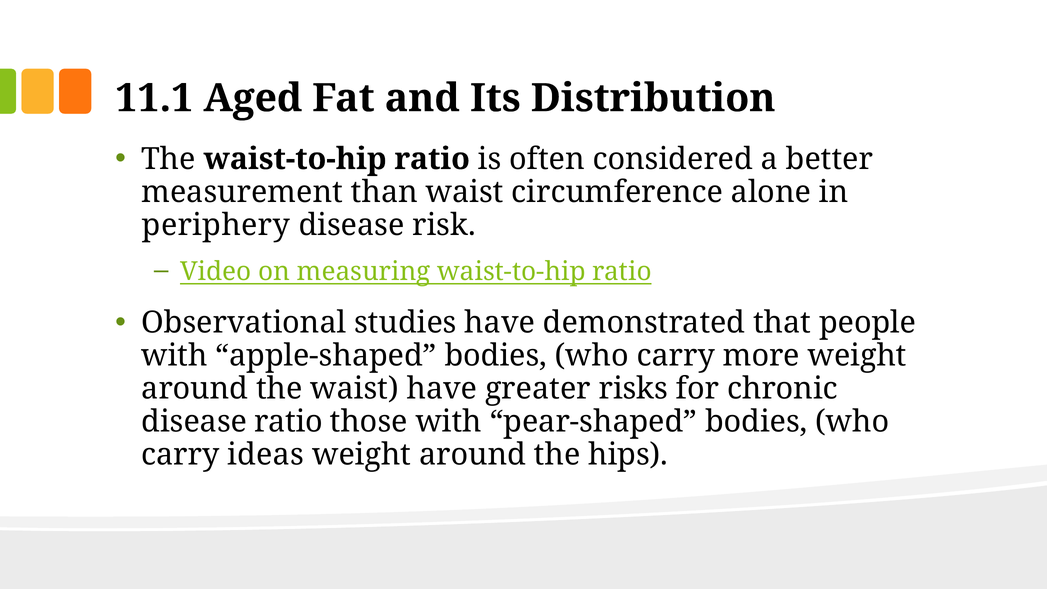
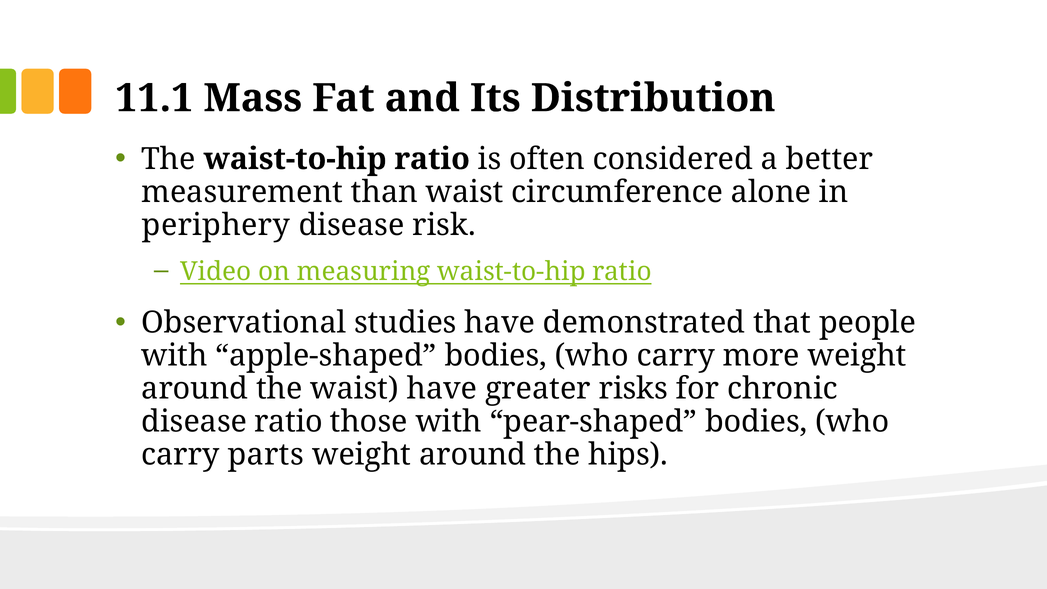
Aged: Aged -> Mass
ideas: ideas -> parts
